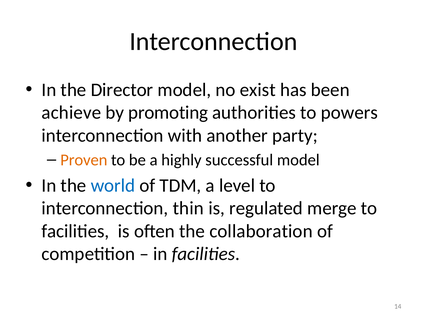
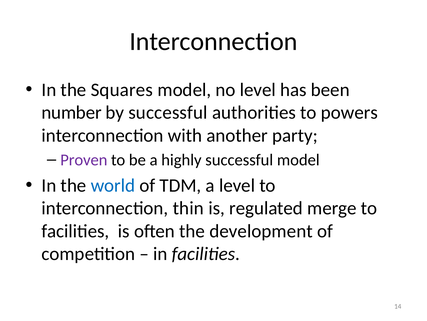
Director: Director -> Squares
no exist: exist -> level
achieve: achieve -> number
by promoting: promoting -> successful
Proven colour: orange -> purple
collaboration: collaboration -> development
